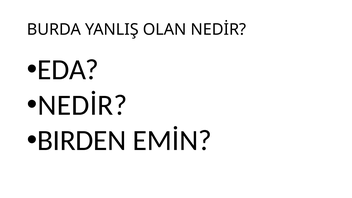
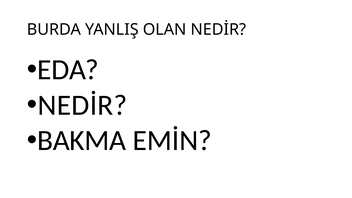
BIRDEN: BIRDEN -> BAKMA
